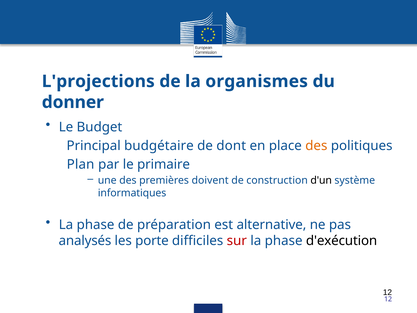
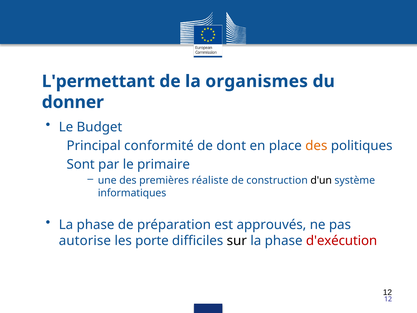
L'projections: L'projections -> L'permettant
budgétaire: budgétaire -> conformité
Plan: Plan -> Sont
doivent: doivent -> réaliste
alternative: alternative -> approuvés
analysés: analysés -> autorise
sur colour: red -> black
d'exécution colour: black -> red
